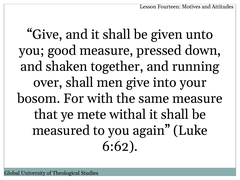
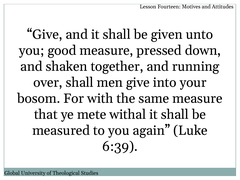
6:62: 6:62 -> 6:39
